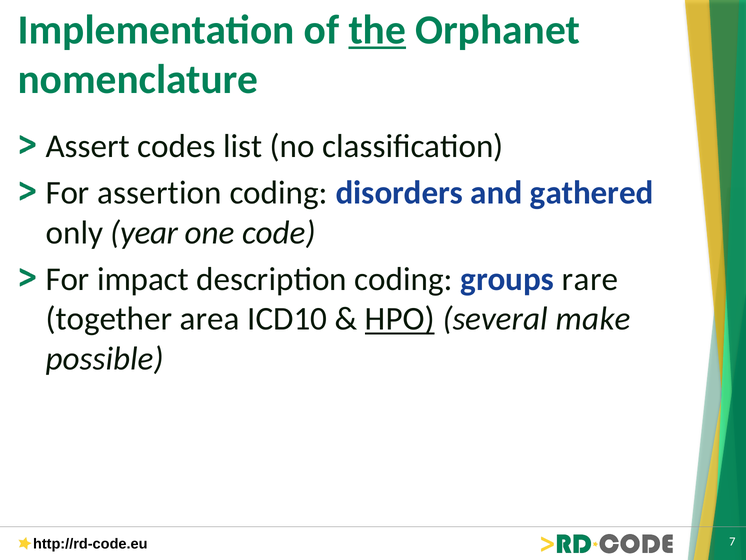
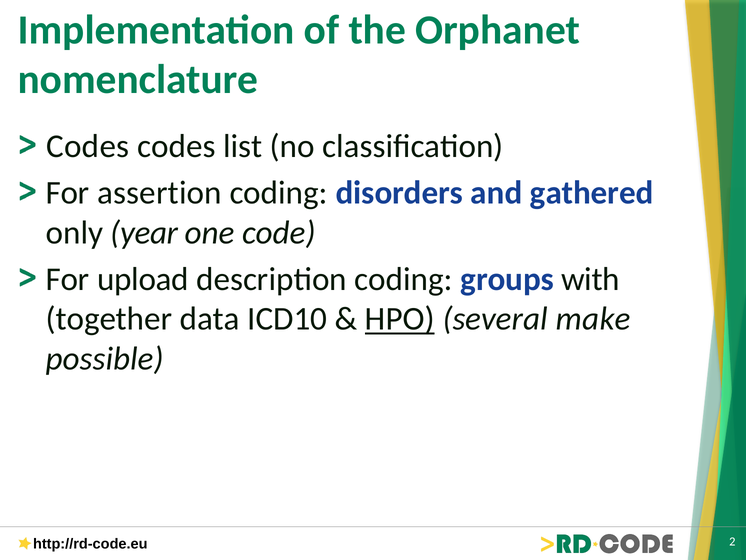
the underline: present -> none
Assert at (88, 146): Assert -> Codes
impact: impact -> upload
rare: rare -> with
area: area -> data
7: 7 -> 2
